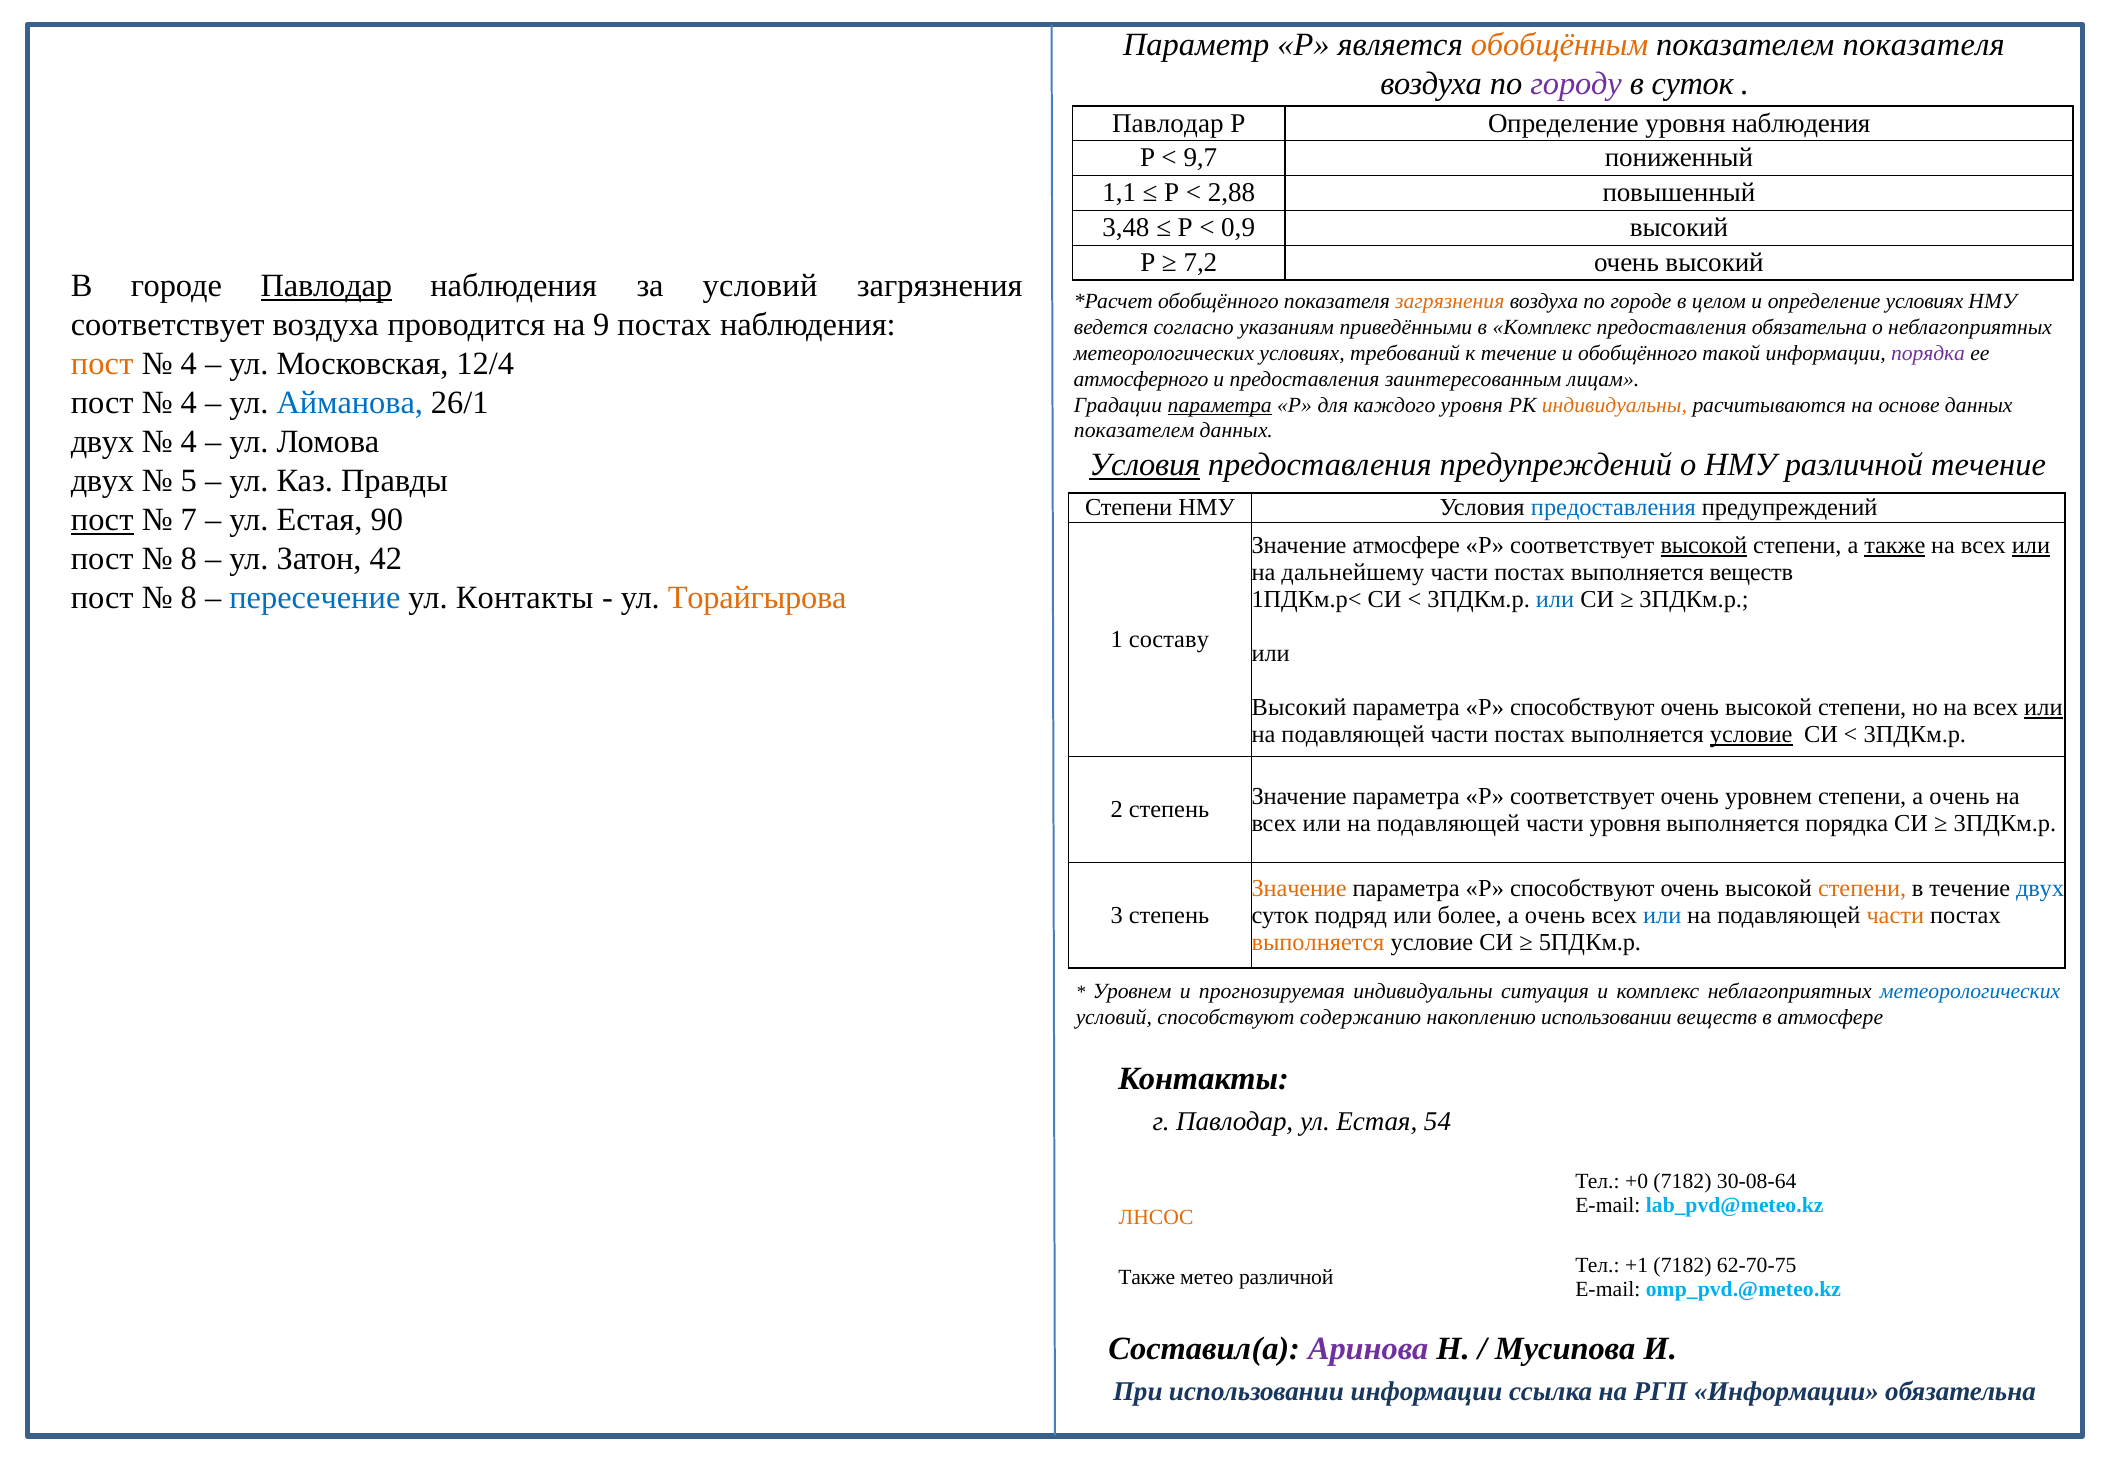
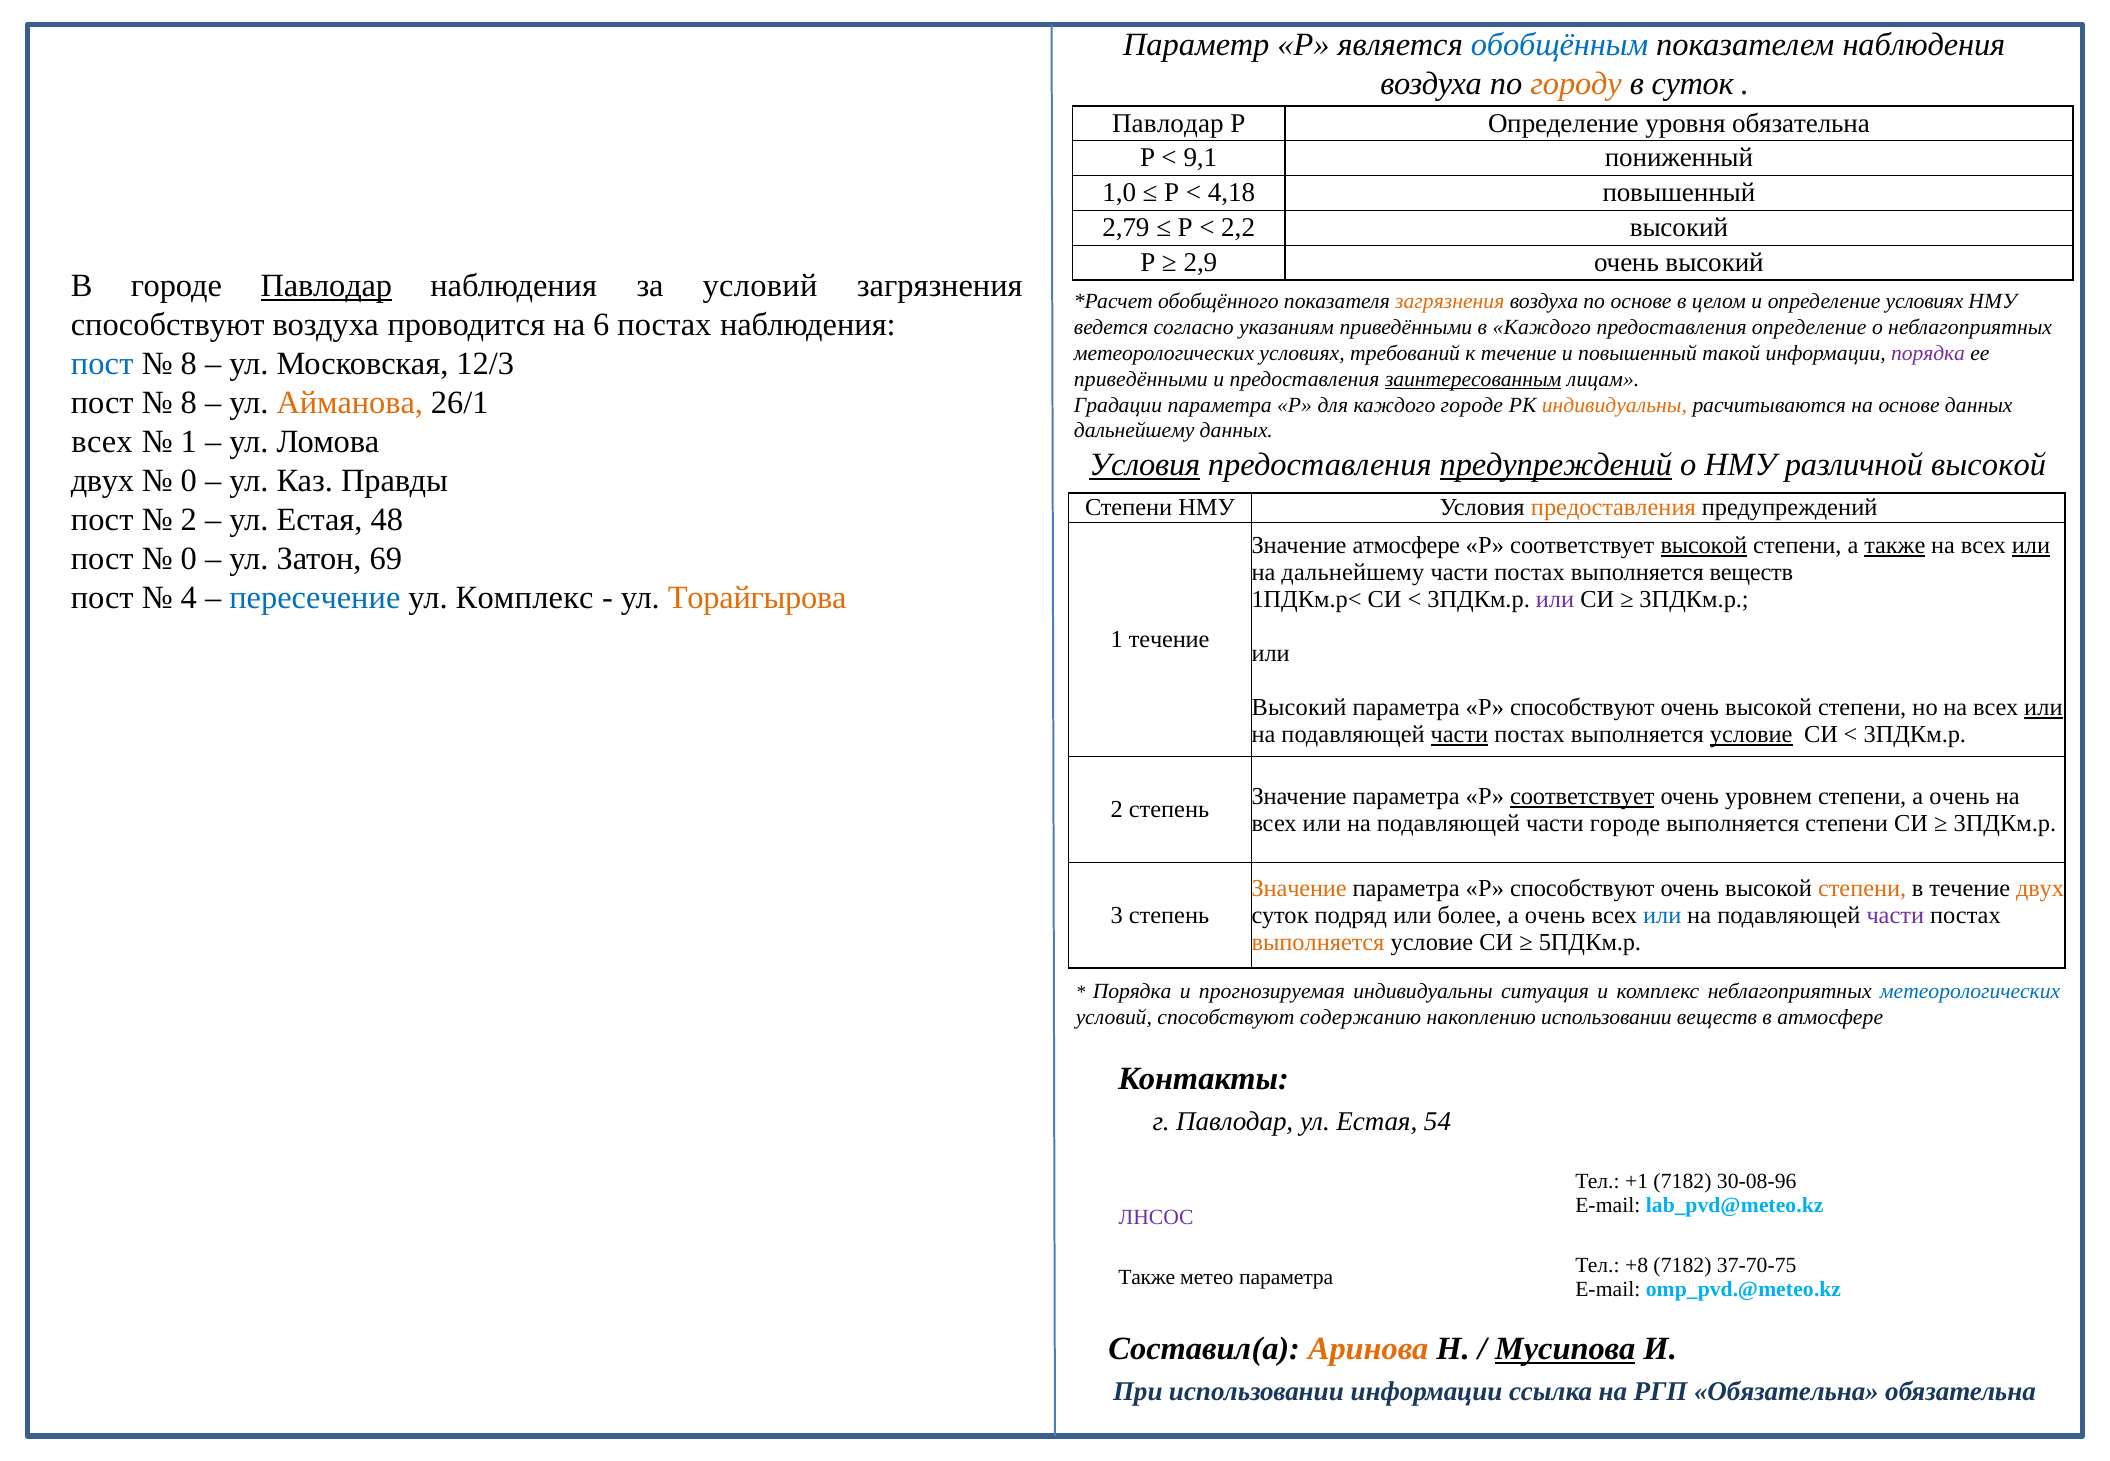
обобщённым colour: orange -> blue
показателем показателя: показателя -> наблюдения
городу colour: purple -> orange
уровня наблюдения: наблюдения -> обязательна
9,7: 9,7 -> 9,1
1,1: 1,1 -> 1,0
2,88: 2,88 -> 4,18
3,48: 3,48 -> 2,79
0,9: 0,9 -> 2,2
7,2: 7,2 -> 2,9
по городе: городе -> основе
соответствует at (168, 325): соответствует -> способствуют
9: 9 -> 6
в Комплекс: Комплекс -> Каждого
предоставления обязательна: обязательна -> определение
и обобщённого: обобщённого -> повышенный
пост at (102, 364) colour: orange -> blue
4 at (189, 364): 4 -> 8
12/4: 12/4 -> 12/3
атмосферного at (1141, 379): атмосферного -> приведёнными
заинтересованным underline: none -> present
4 at (189, 403): 4 -> 8
Айманова colour: blue -> orange
параметра at (1220, 405) underline: present -> none
каждого уровня: уровня -> городе
показателем at (1134, 431): показателем -> дальнейшему
двух at (102, 442): двух -> всех
4 at (189, 442): 4 -> 1
предупреждений at (1556, 465) underline: none -> present
различной течение: течение -> высокой
5 at (189, 481): 5 -> 0
предоставления at (1613, 508) colour: blue -> orange
пост at (102, 520) underline: present -> none
7 at (189, 520): 7 -> 2
90: 90 -> 48
8 at (189, 559): 8 -> 0
42: 42 -> 69
8 at (189, 598): 8 -> 4
ул Контакты: Контакты -> Комплекс
или at (1555, 599) colour: blue -> purple
1 составу: составу -> течение
части at (1459, 734) underline: none -> present
соответствует at (1582, 796) underline: none -> present
части уровня: уровня -> городе
выполняется порядка: порядка -> степени
двух at (2040, 888) colour: blue -> orange
части at (1895, 915) colour: orange -> purple
Уровнем at (1132, 991): Уровнем -> Порядка
+0: +0 -> +1
30-08-64: 30-08-64 -> 30-08-96
ЛНСОС colour: orange -> purple
+1: +1 -> +8
62-70-75: 62-70-75 -> 37-70-75
метео различной: различной -> параметра
Аринова colour: purple -> orange
Мусипова underline: none -> present
РГП Информации: Информации -> Обязательна
